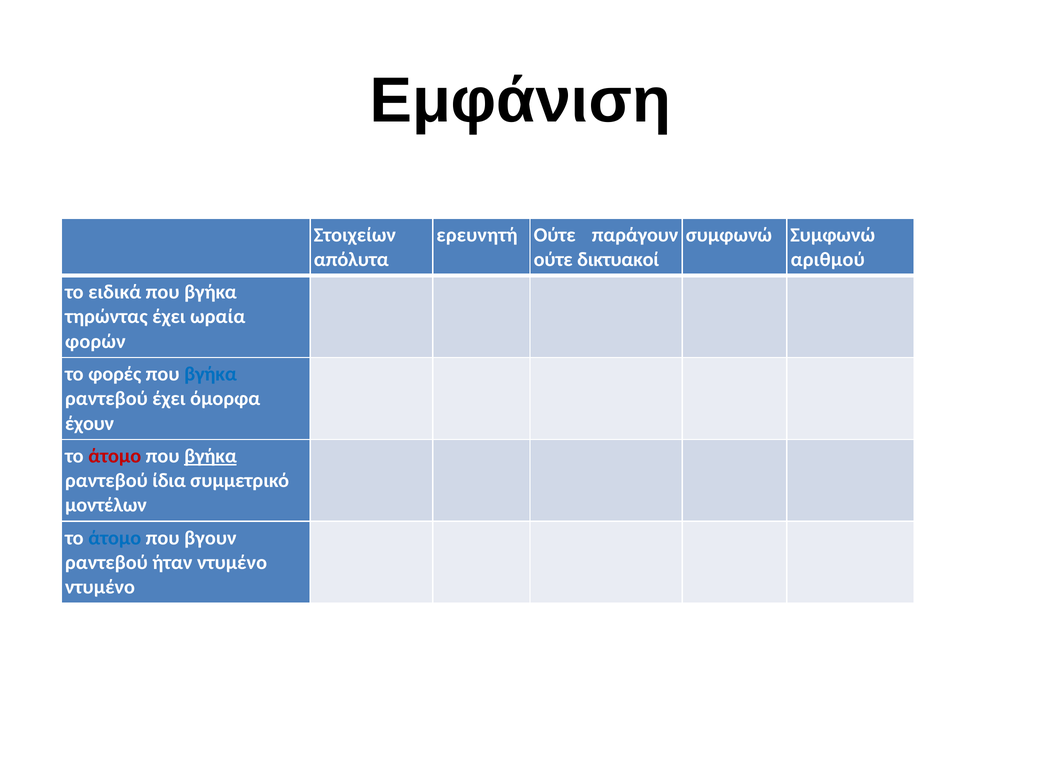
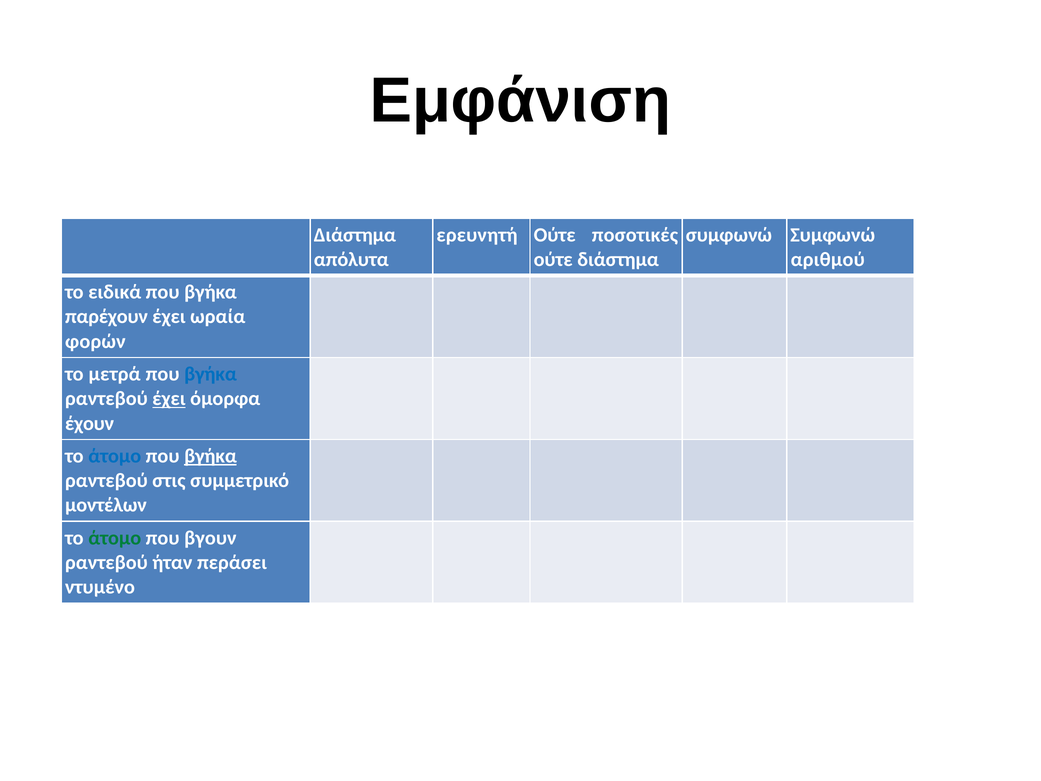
Στοιχείων at (355, 235): Στοιχείων -> Διάστημα
παράγουν: παράγουν -> ποσοτικές
ούτε δικτυακοί: δικτυακοί -> διάστημα
τηρώντας: τηρώντας -> παρέχουν
φορές: φορές -> μετρά
έχει at (169, 399) underline: none -> present
άτομο at (115, 456) colour: red -> blue
ίδια: ίδια -> στις
άτομο at (115, 538) colour: blue -> green
ήταν ντυμένο: ντυμένο -> περάσει
